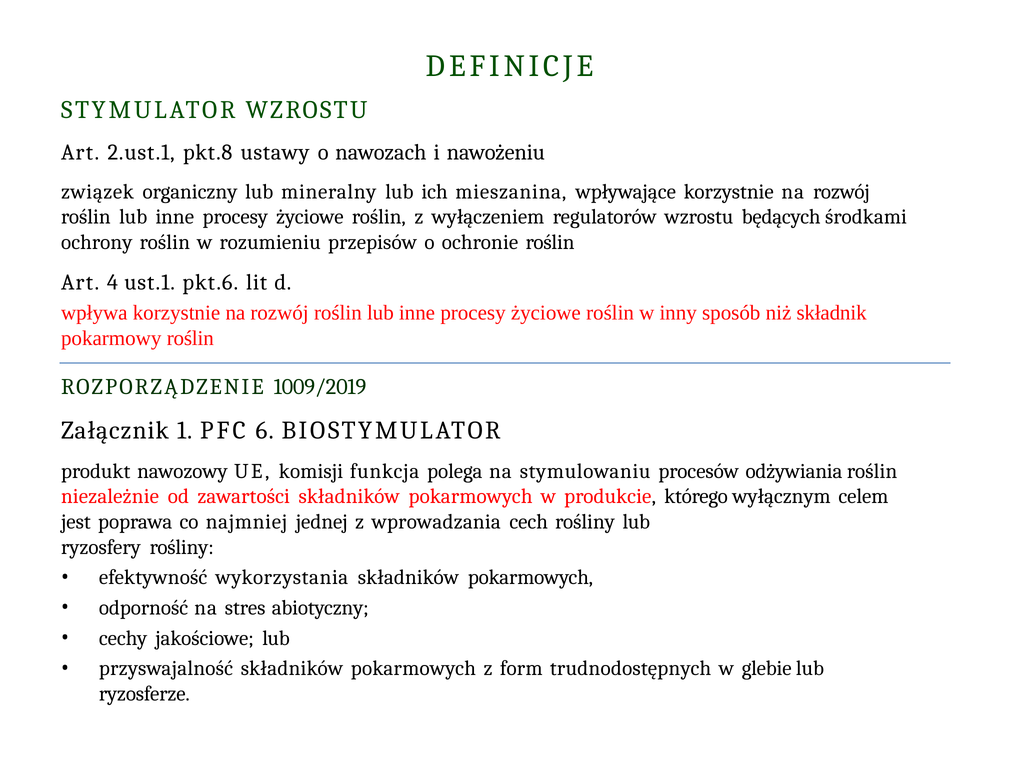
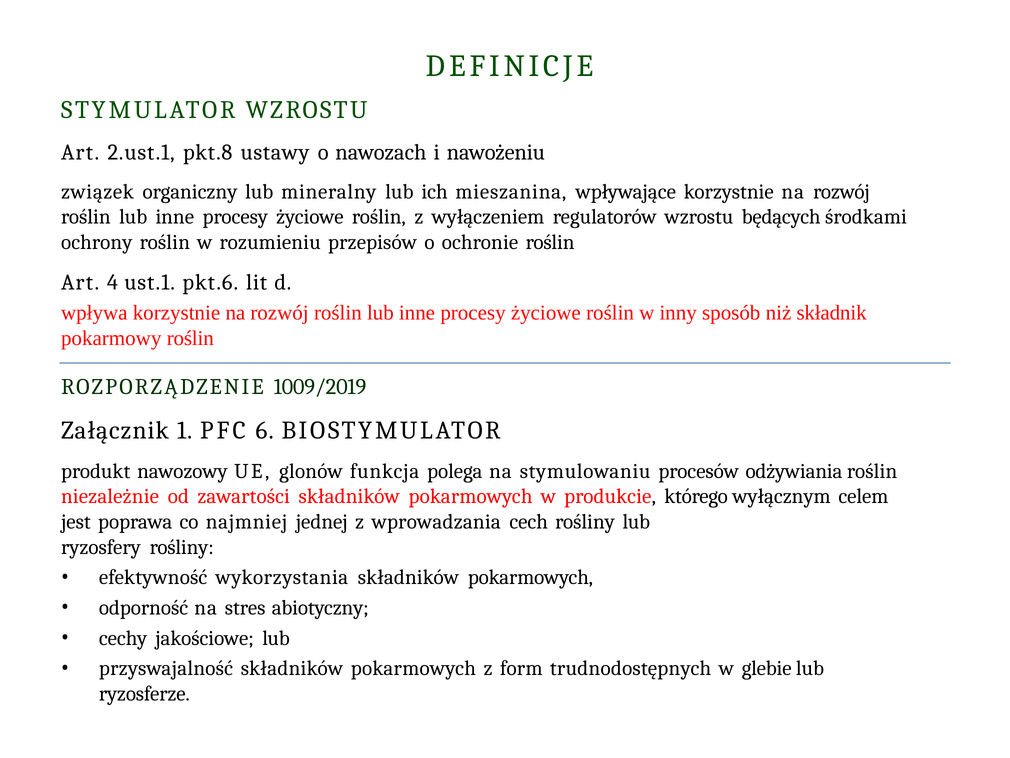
komisji: komisji -> glonów
